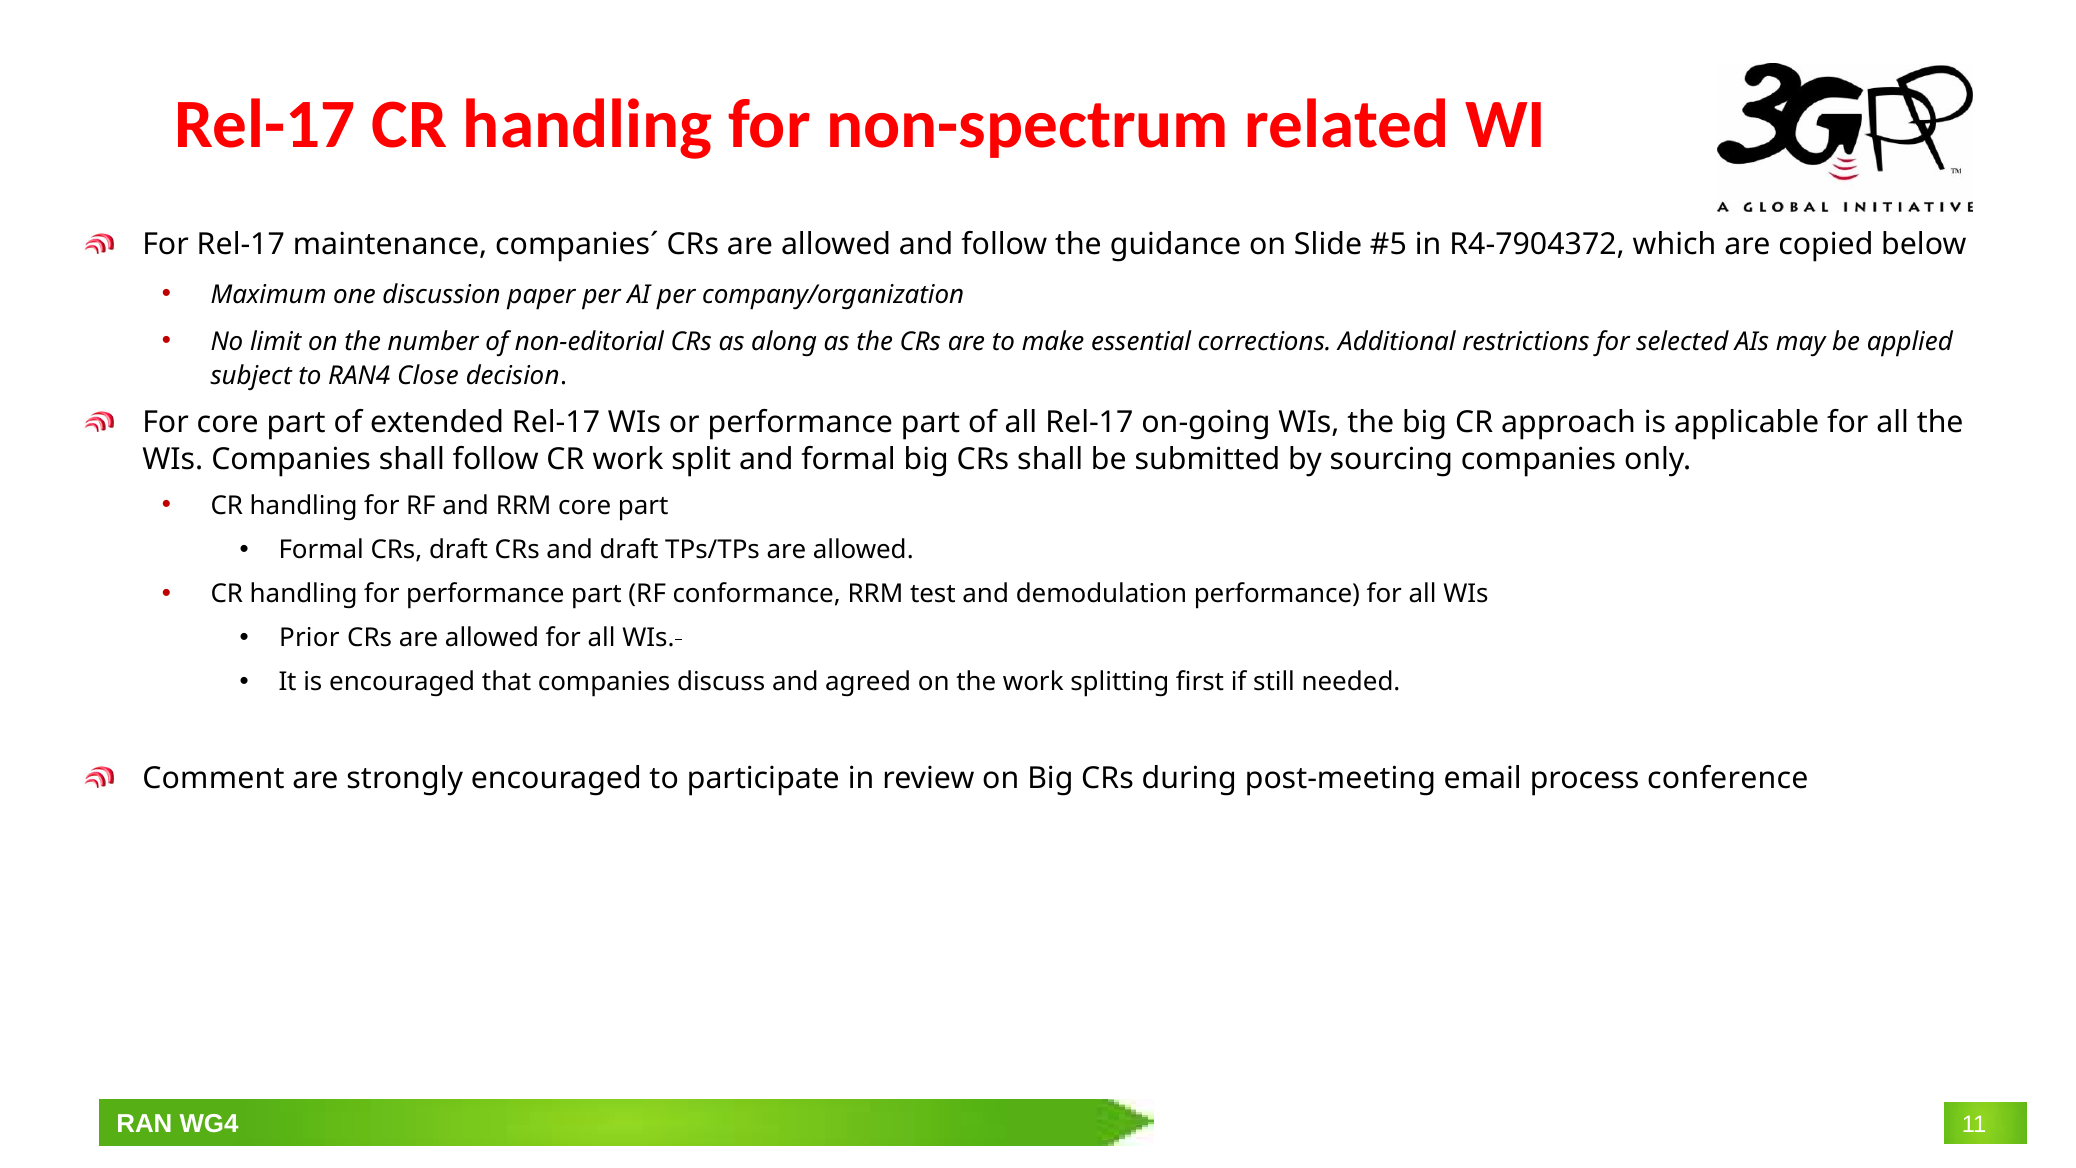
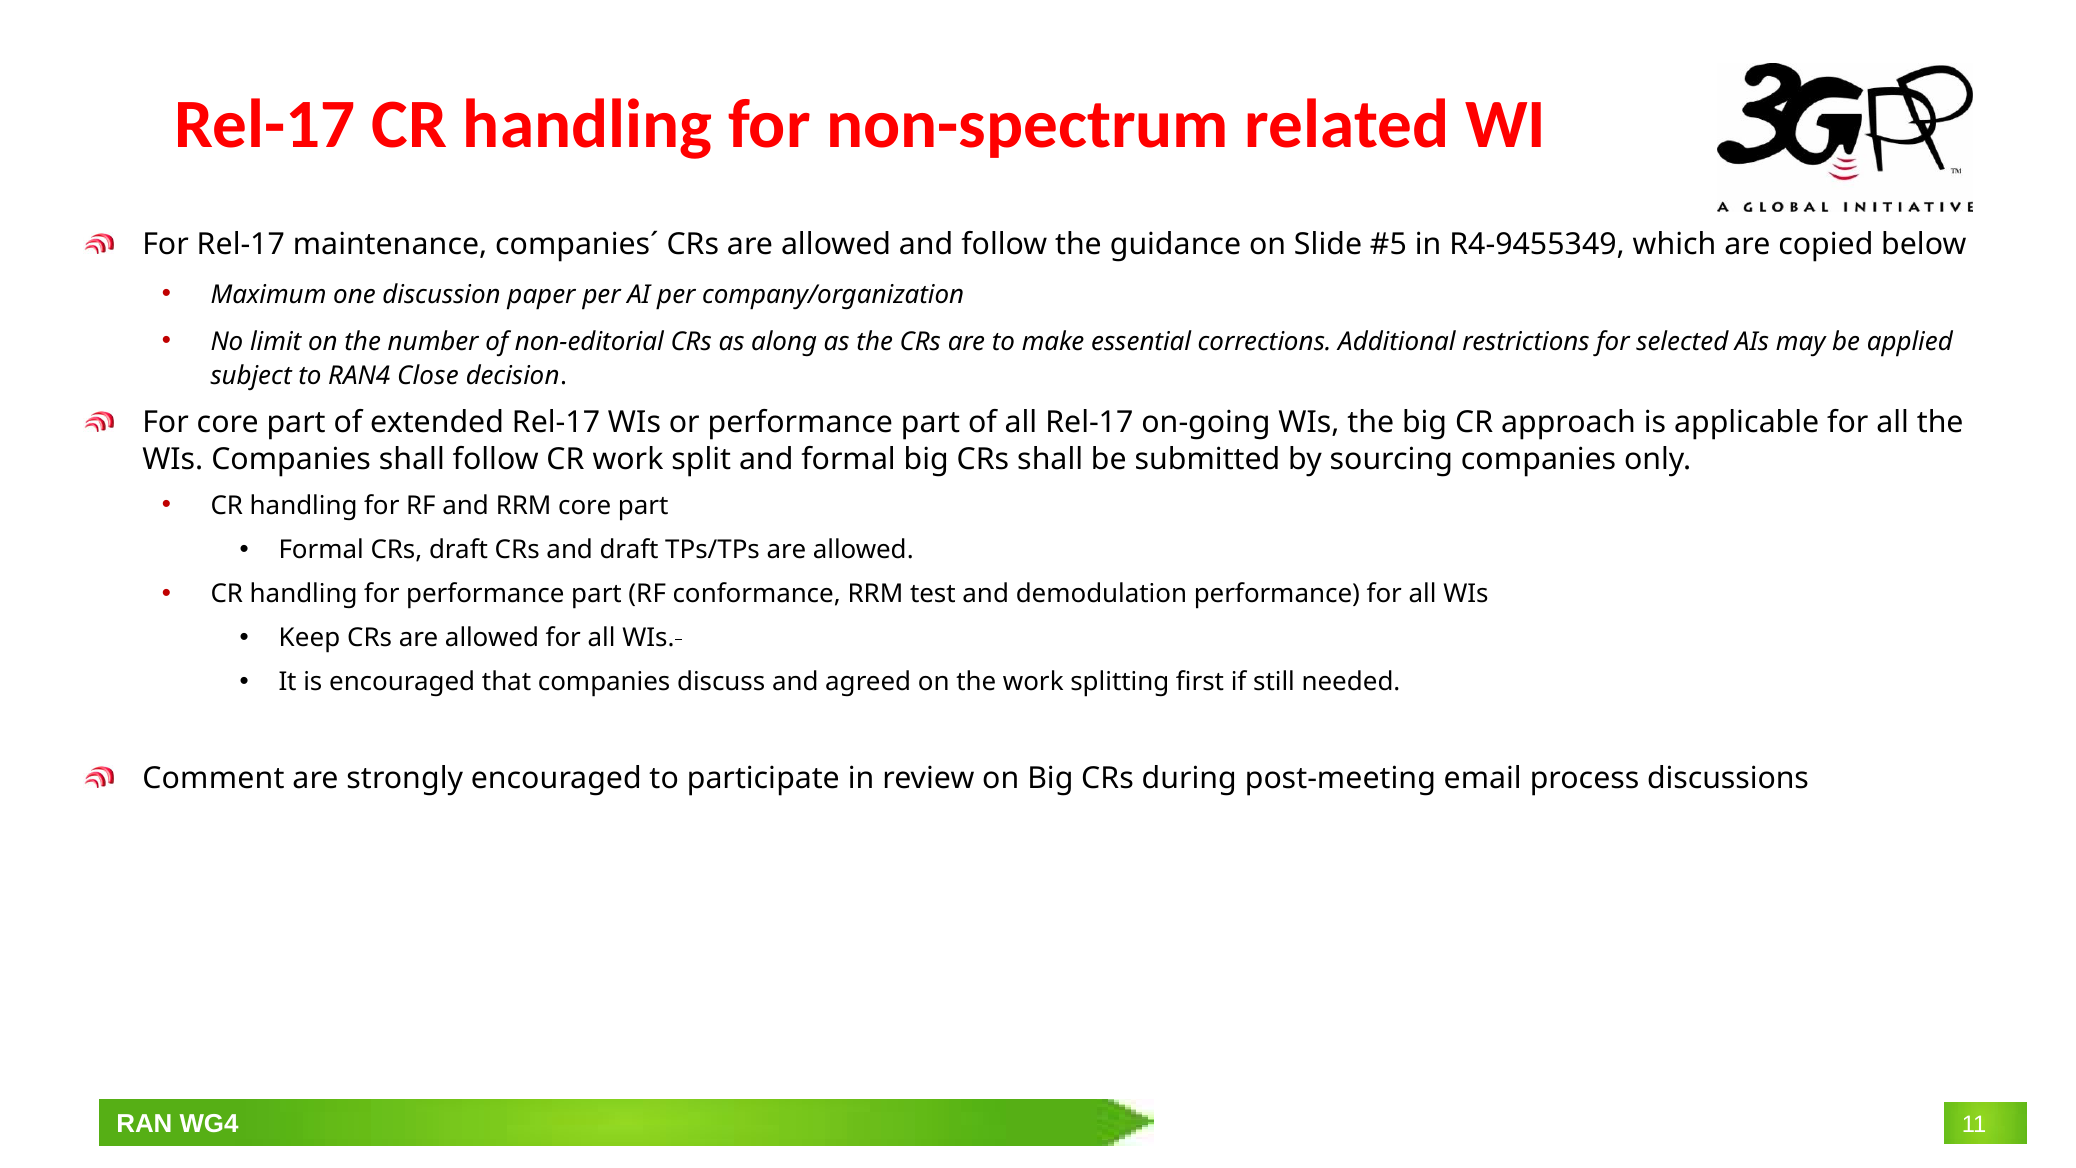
R4-7904372: R4-7904372 -> R4-9455349
Prior: Prior -> Keep
conference: conference -> discussions
